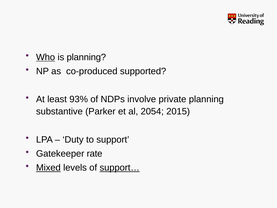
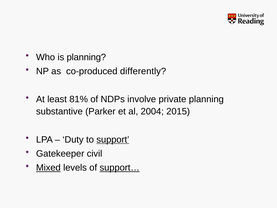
Who underline: present -> none
supported: supported -> differently
93%: 93% -> 81%
2054: 2054 -> 2004
support underline: none -> present
rate: rate -> civil
